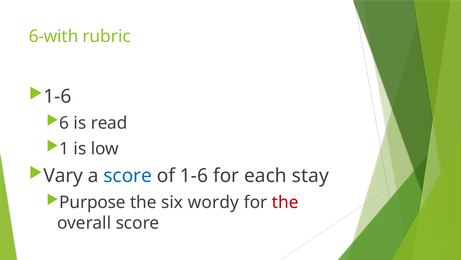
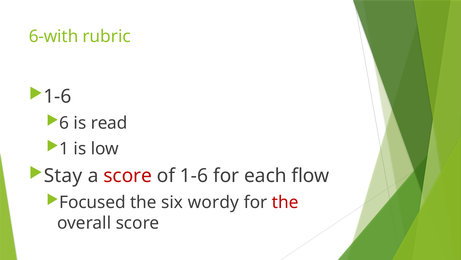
Vary: Vary -> Stay
score at (128, 175) colour: blue -> red
stay: stay -> flow
Purpose: Purpose -> Focused
